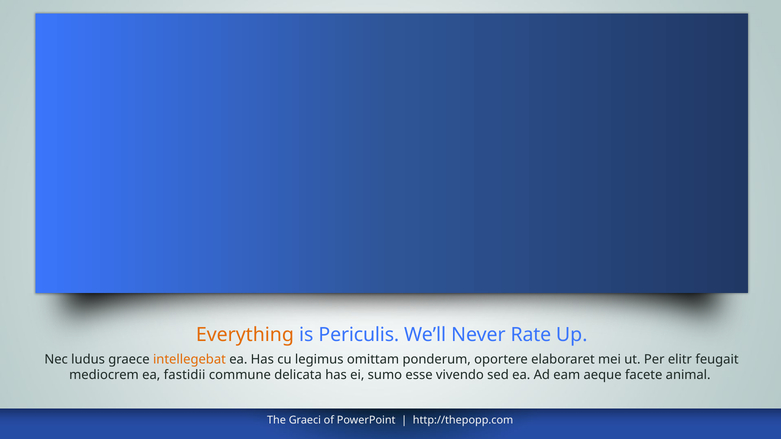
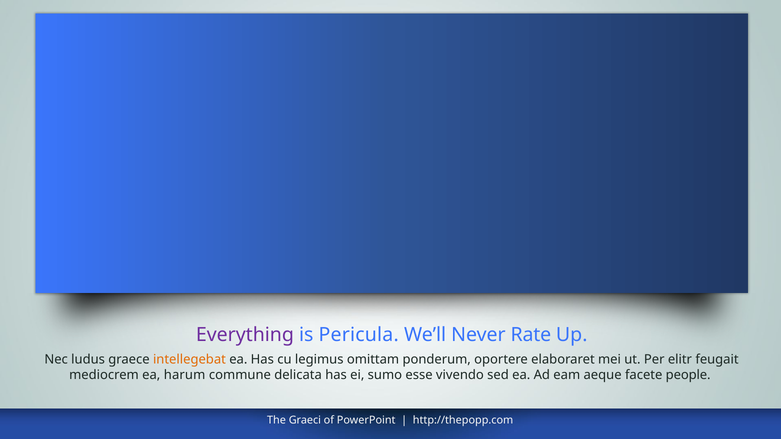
Everything colour: orange -> purple
Periculis: Periculis -> Pericula
fastidii: fastidii -> harum
animal: animal -> people
